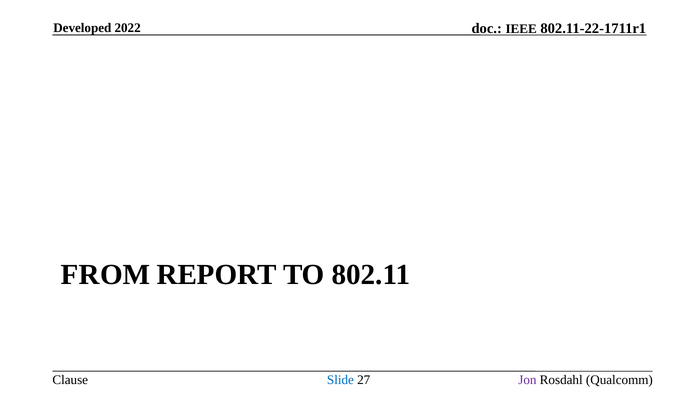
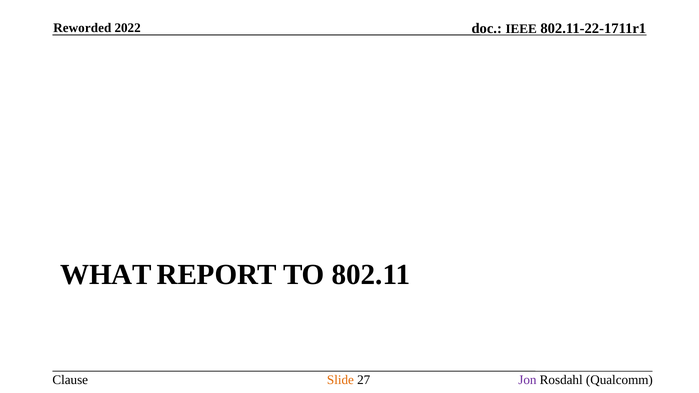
Developed: Developed -> Reworded
FROM: FROM -> WHAT
Slide colour: blue -> orange
